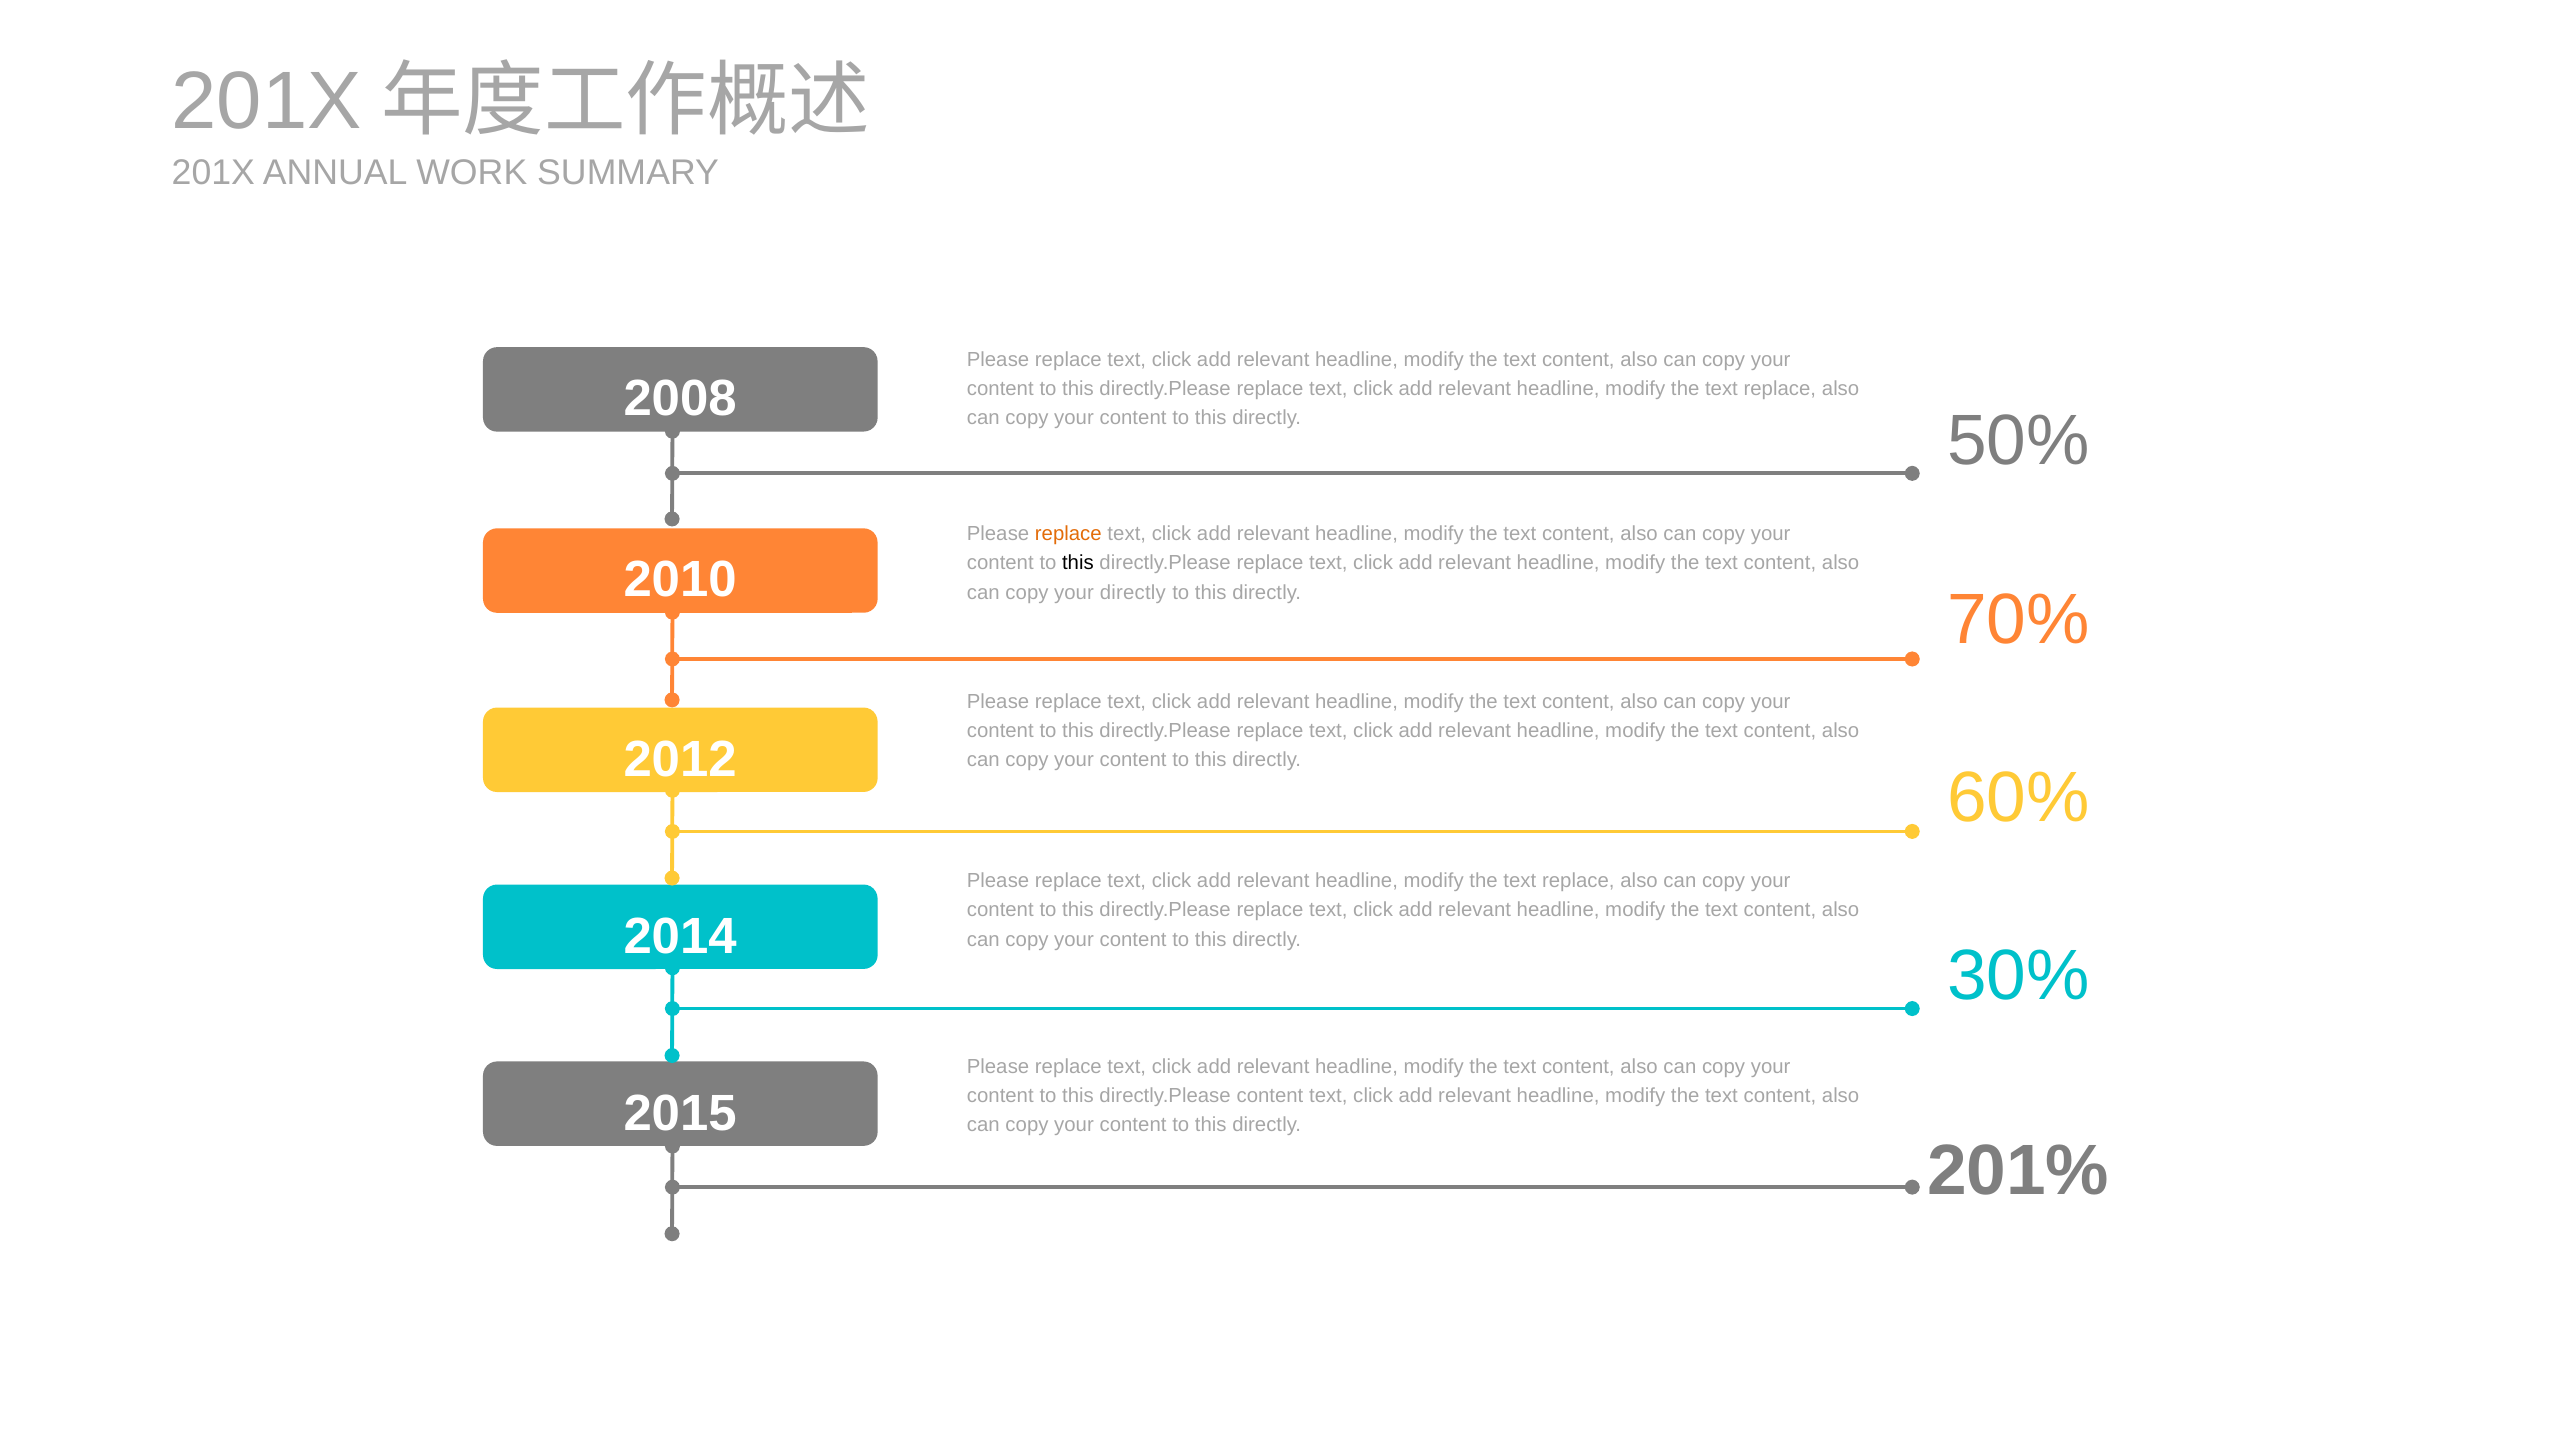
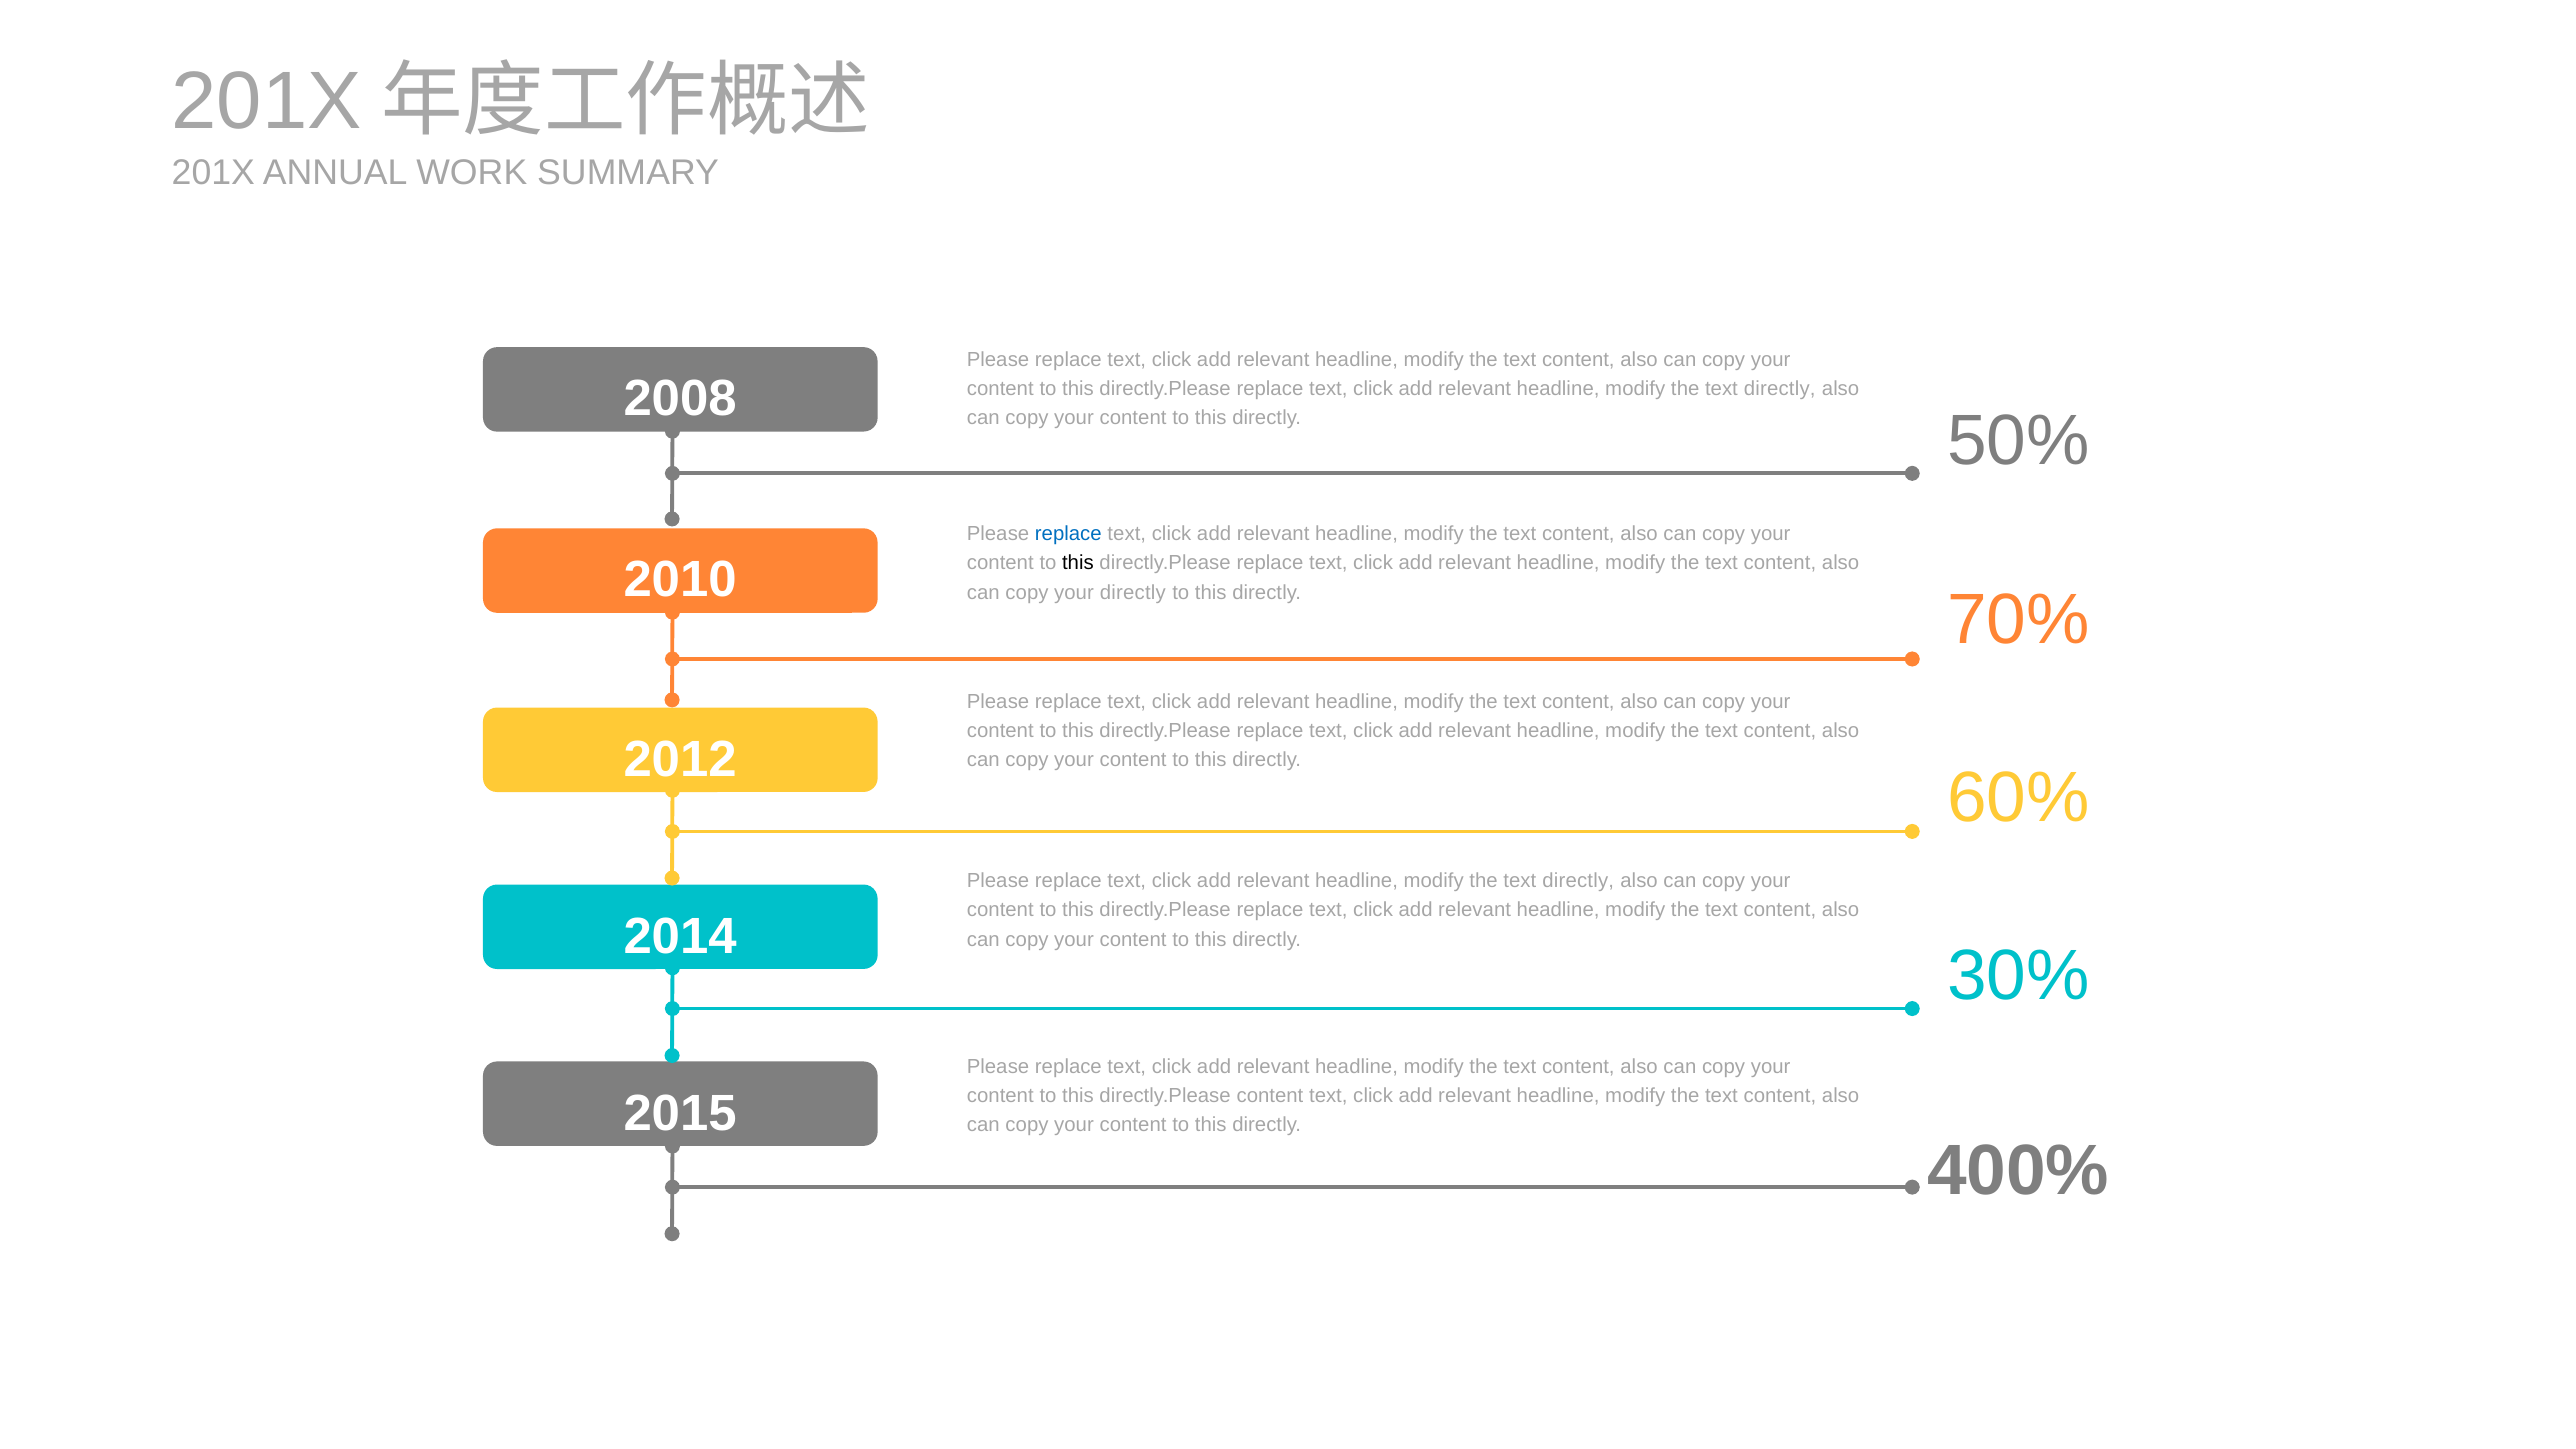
replace at (1780, 389): replace -> directly
replace at (1068, 534) colour: orange -> blue
replace at (1578, 881): replace -> directly
201%: 201% -> 400%
